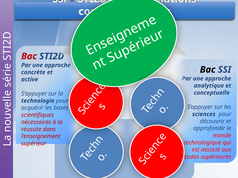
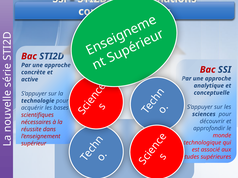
Bac at (208, 70) colour: black -> red
